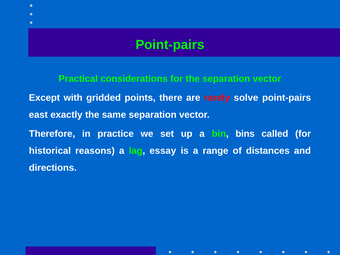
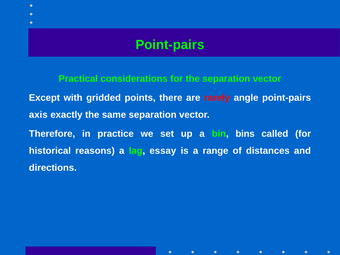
solve: solve -> angle
east: east -> axis
